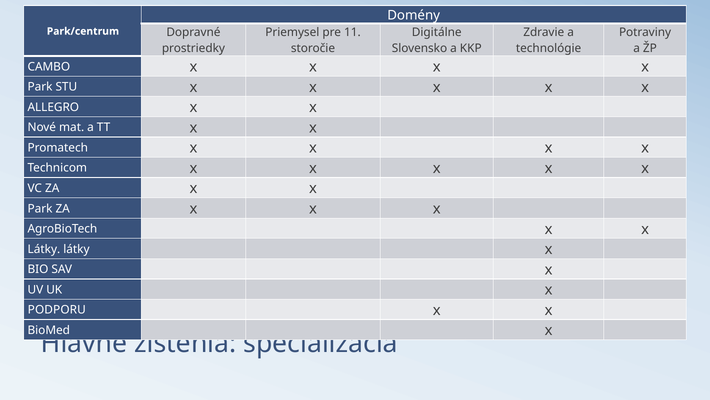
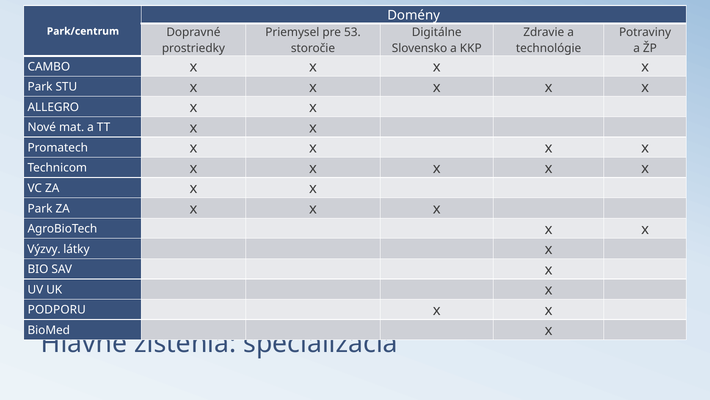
11: 11 -> 53
Látky at (44, 249): Látky -> Výzvy
